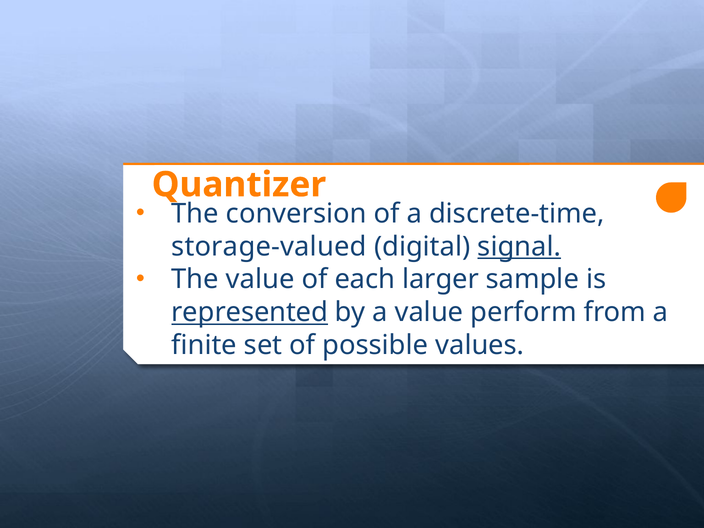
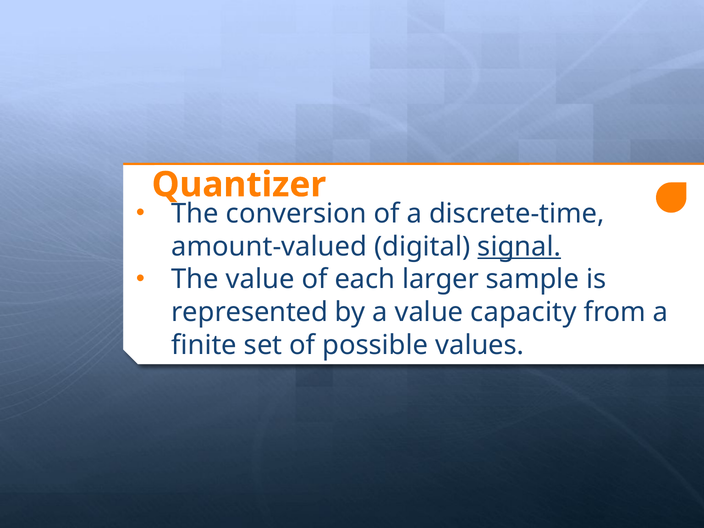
storage-valued: storage-valued -> amount-valued
represented underline: present -> none
perform: perform -> capacity
